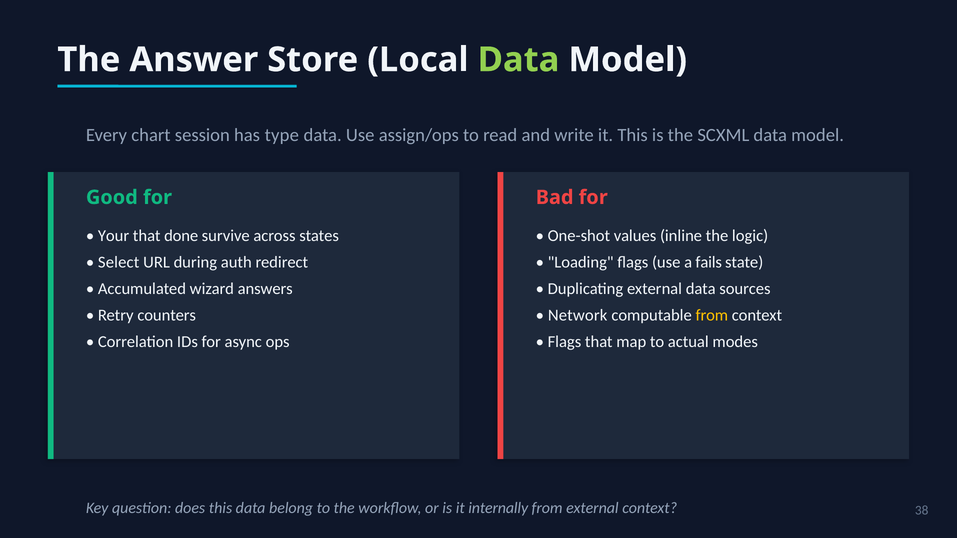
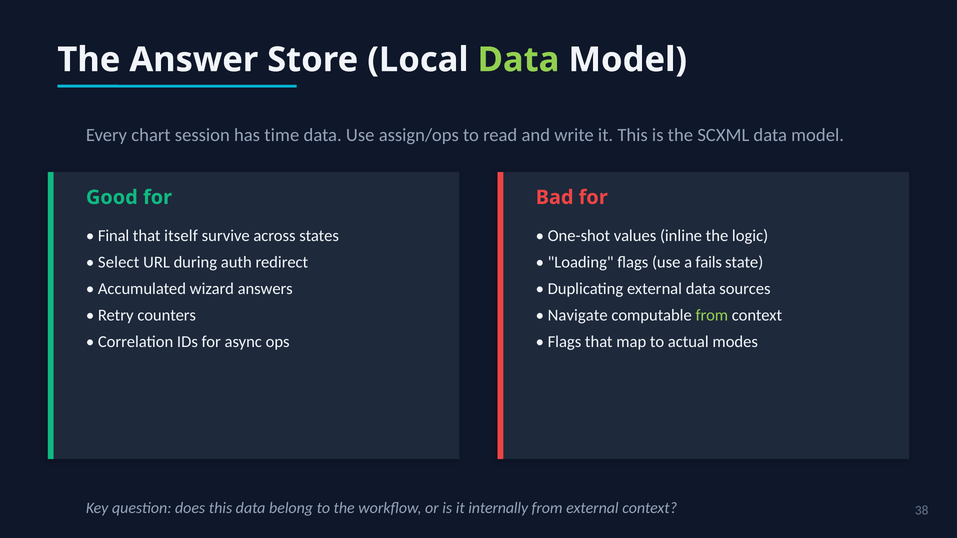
type: type -> time
Your: Your -> Final
done: done -> itself
Network: Network -> Navigate
from at (712, 316) colour: yellow -> light green
